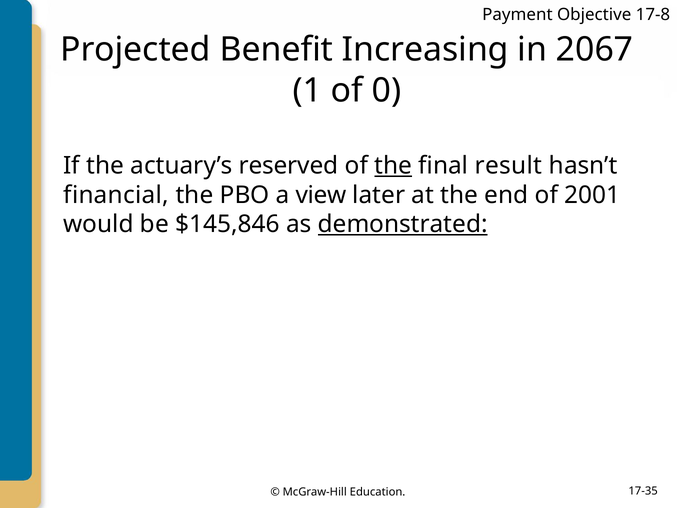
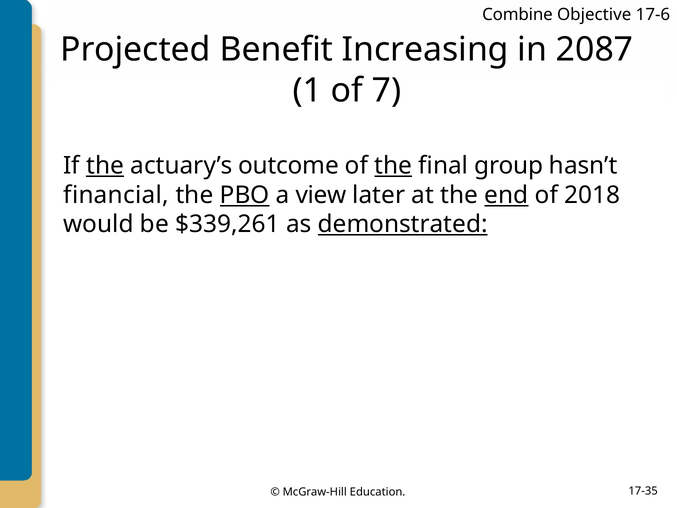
Payment: Payment -> Combine
17-8: 17-8 -> 17-6
2067: 2067 -> 2087
0: 0 -> 7
the at (105, 166) underline: none -> present
reserved: reserved -> outcome
result: result -> group
PBO underline: none -> present
end underline: none -> present
2001: 2001 -> 2018
$145,846: $145,846 -> $339,261
